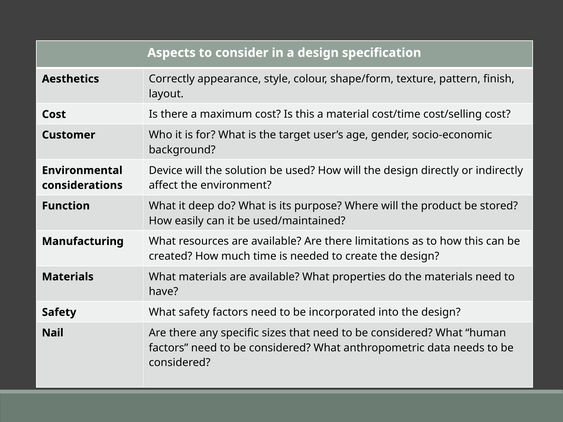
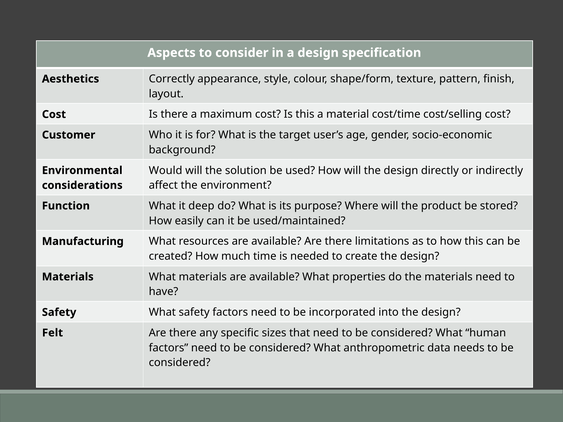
Device: Device -> Would
Nail: Nail -> Felt
